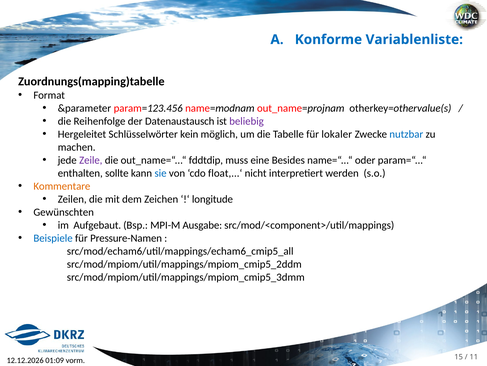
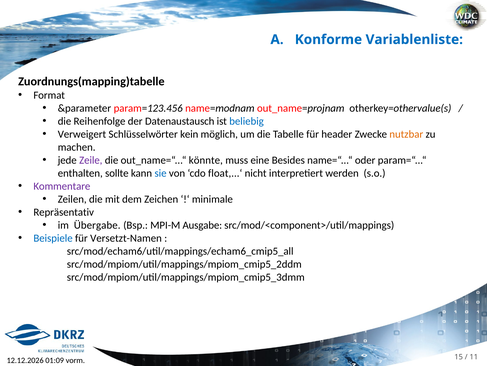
beliebig colour: purple -> blue
Hergeleitet: Hergeleitet -> Verweigert
lokaler: lokaler -> header
nutzbar colour: blue -> orange
fddtdip: fddtdip -> könnte
Kommentare colour: orange -> purple
longitude: longitude -> minimale
Gewünschten: Gewünschten -> Repräsentativ
Aufgebaut: Aufgebaut -> Übergabe
Pressure-Namen: Pressure-Namen -> Versetzt-Namen
